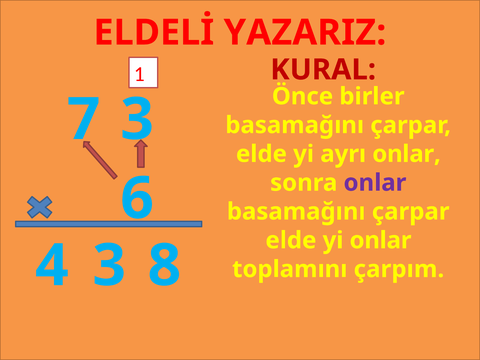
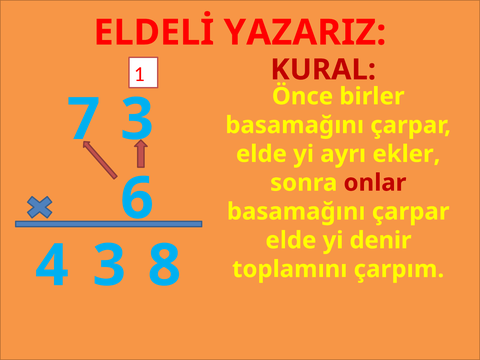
ayrı onlar: onlar -> ekler
onlar at (375, 183) colour: purple -> red
yi onlar: onlar -> denir
